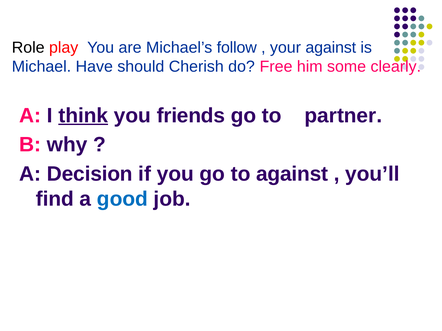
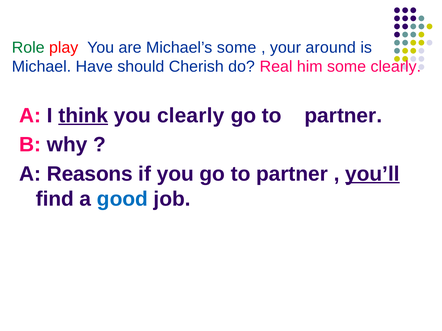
Role colour: black -> green
Michael’s follow: follow -> some
your against: against -> around
Free: Free -> Real
you friends: friends -> clearly
Decision: Decision -> Reasons
you go to against: against -> partner
you’ll underline: none -> present
